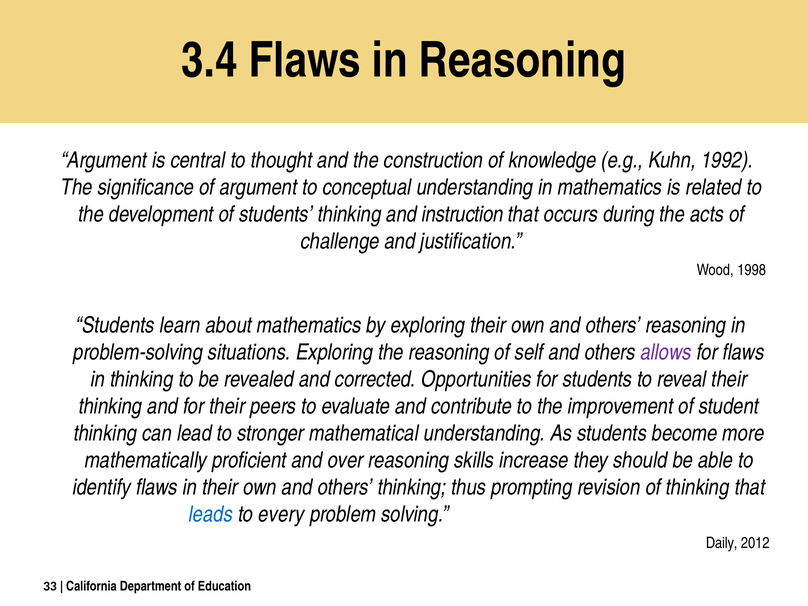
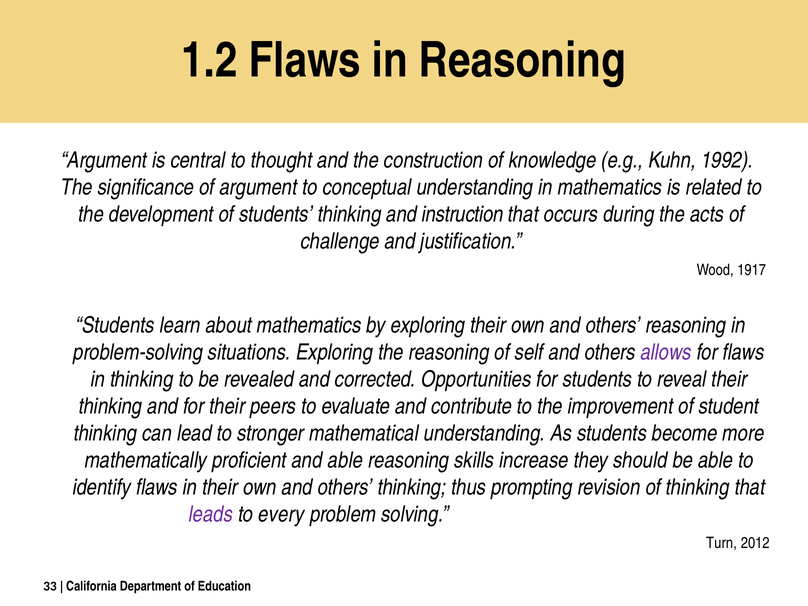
3.4: 3.4 -> 1.2
1998: 1998 -> 1917
and over: over -> able
leads colour: blue -> purple
Daily: Daily -> Turn
